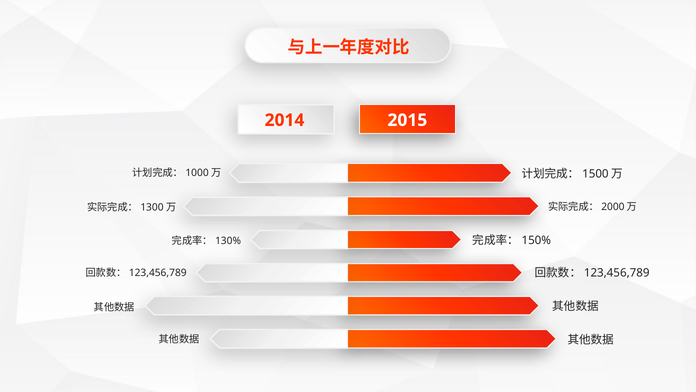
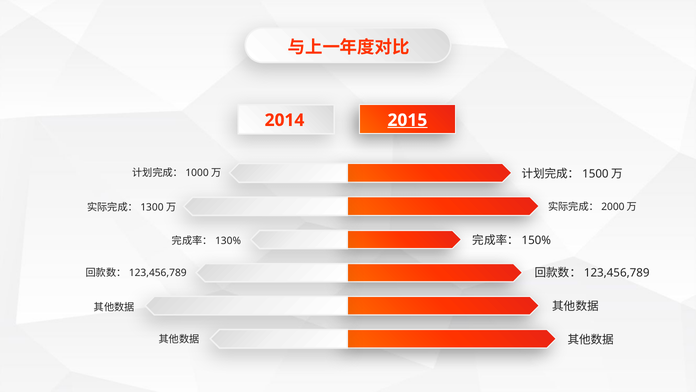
2015 underline: none -> present
